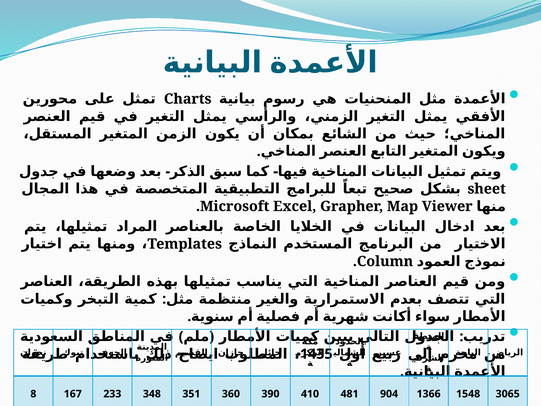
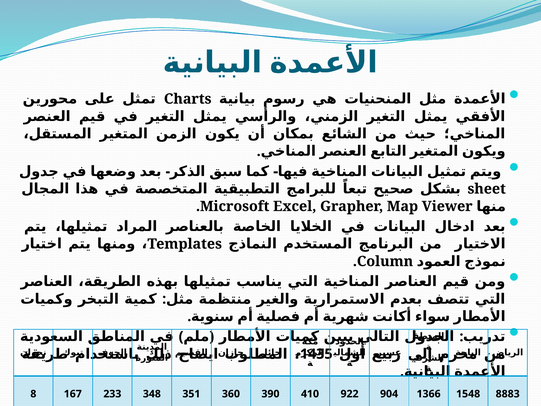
481: 481 -> 922
3065: 3065 -> 8883
